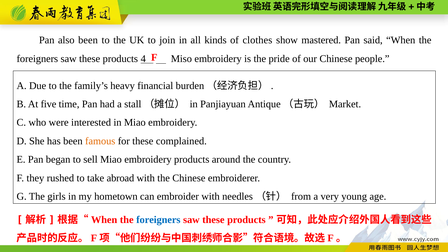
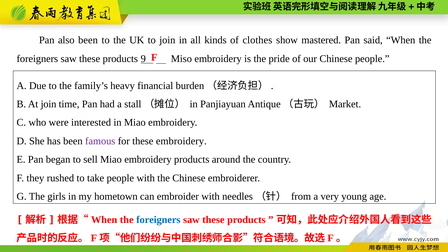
4: 4 -> 9
At five: five -> join
famous colour: orange -> purple
these complained: complained -> embroidery
take abroad: abroad -> people
